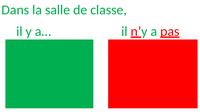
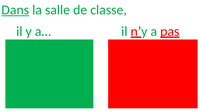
Dans underline: none -> present
